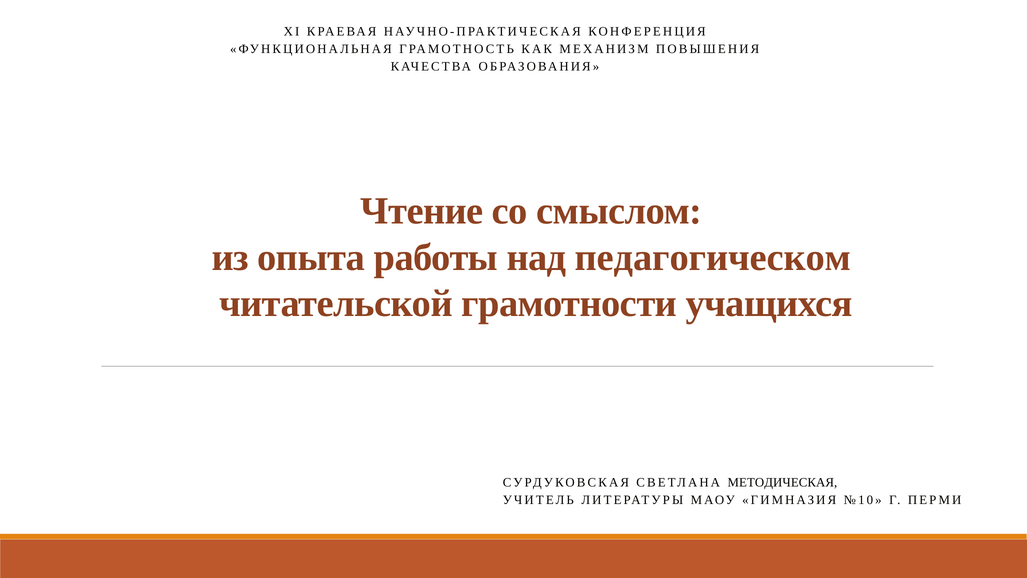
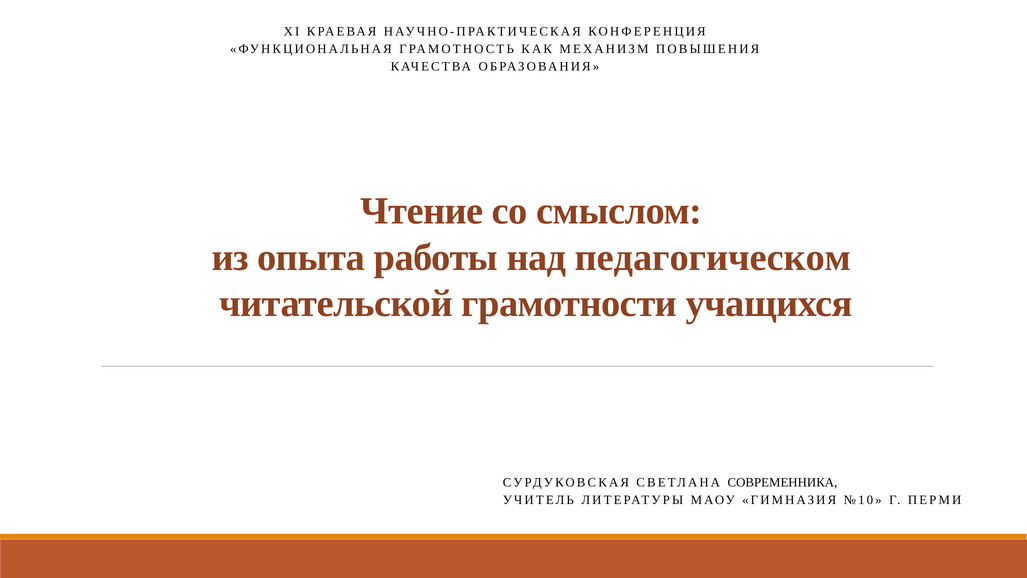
МЕТОДИЧЕСКАЯ: МЕТОДИЧЕСКАЯ -> СОВРЕМЕННИКА
